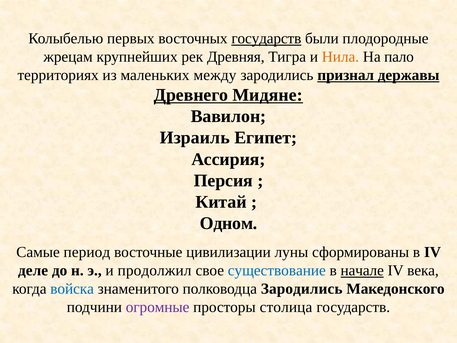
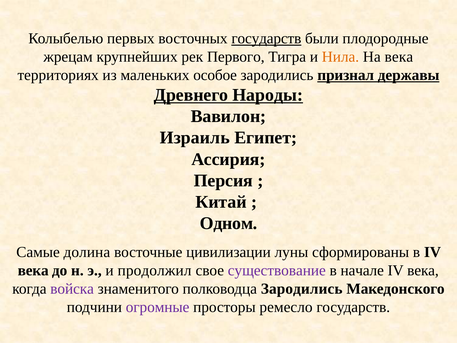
Древняя: Древняя -> Первого
На пало: пало -> века
между: между -> особое
Мидяне: Мидяне -> Народы
период: период -> долина
деле at (33, 270): деле -> века
существование colour: blue -> purple
начале underline: present -> none
войска colour: blue -> purple
столица: столица -> ремесло
